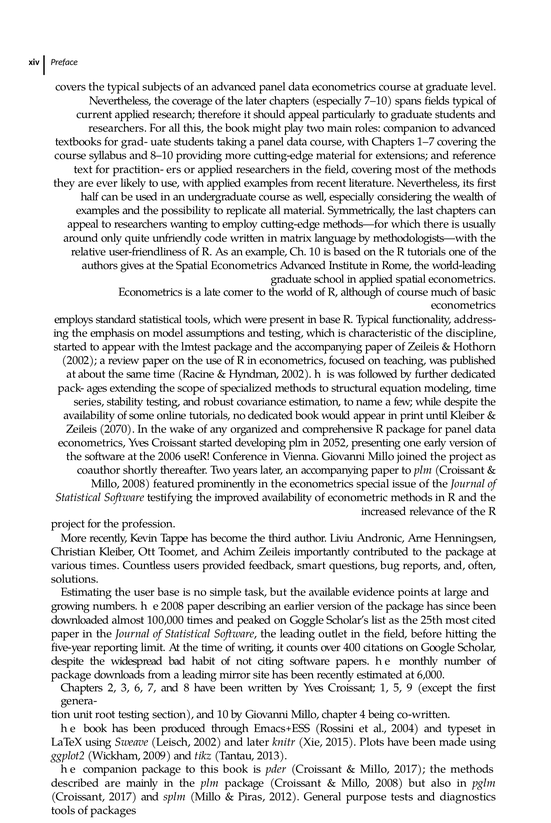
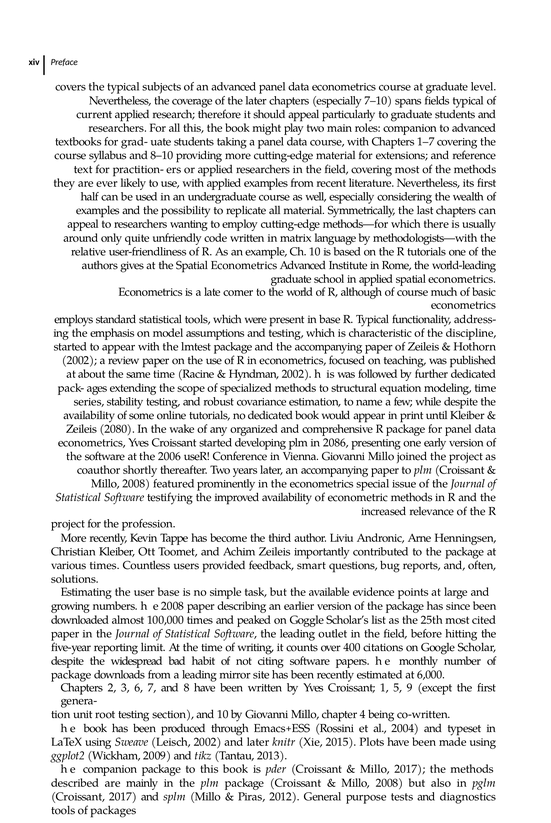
2070: 2070 -> 2080
2052: 2052 -> 2086
